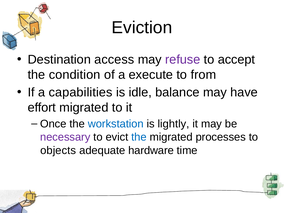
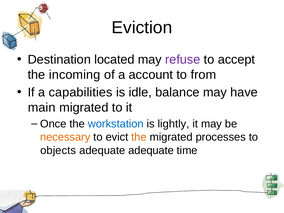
access: access -> located
condition: condition -> incoming
execute: execute -> account
effort: effort -> main
necessary colour: purple -> orange
the at (139, 137) colour: blue -> orange
adequate hardware: hardware -> adequate
